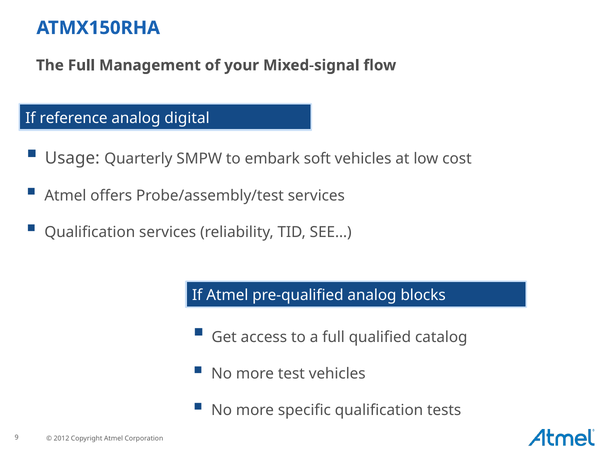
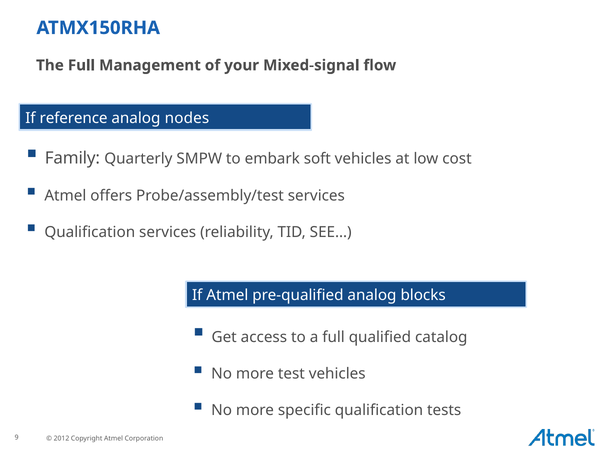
digital: digital -> nodes
Usage: Usage -> Family
